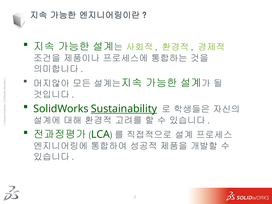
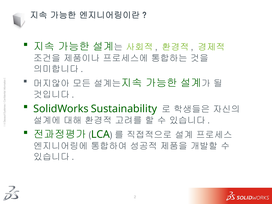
Sustainability underline: present -> none
